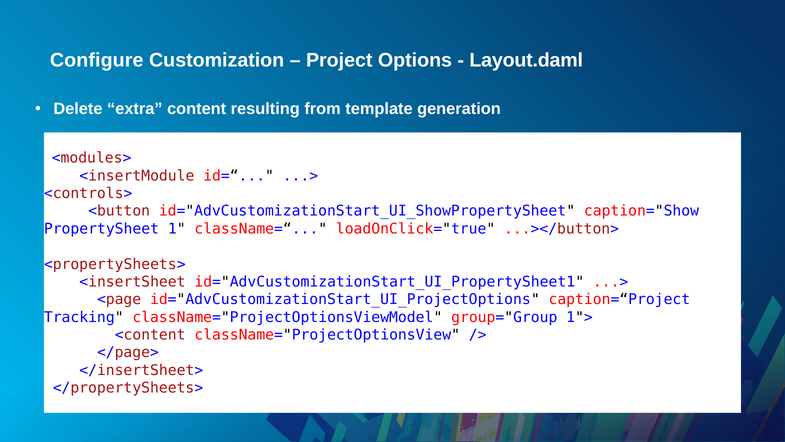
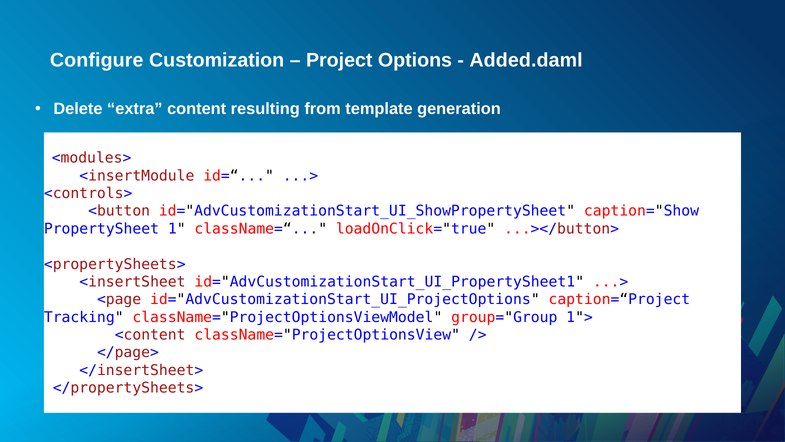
Layout.daml: Layout.daml -> Added.daml
